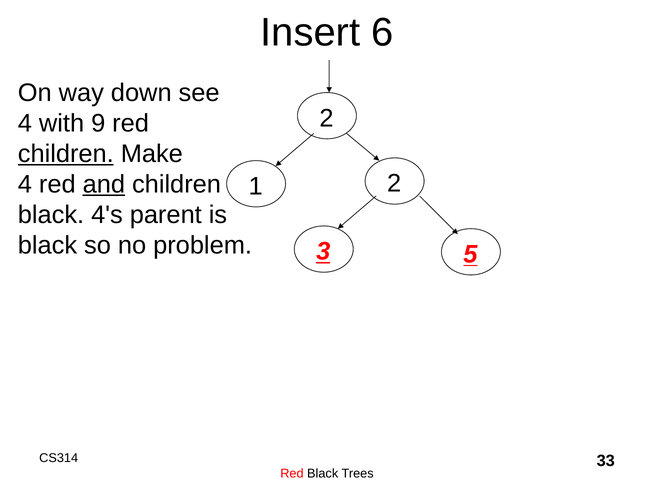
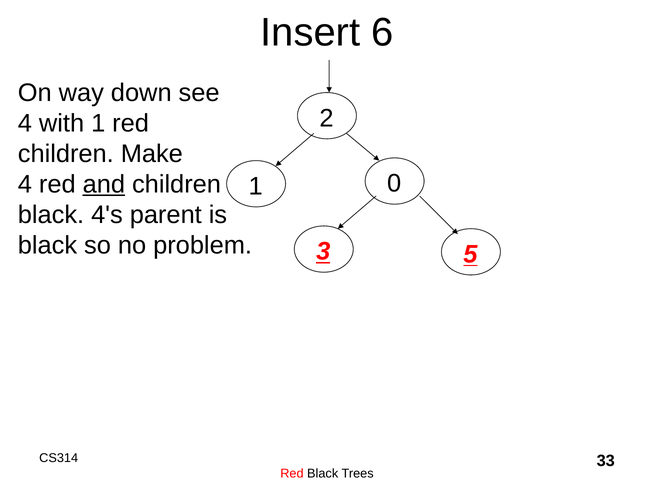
with 9: 9 -> 1
children at (66, 154) underline: present -> none
1 2: 2 -> 0
